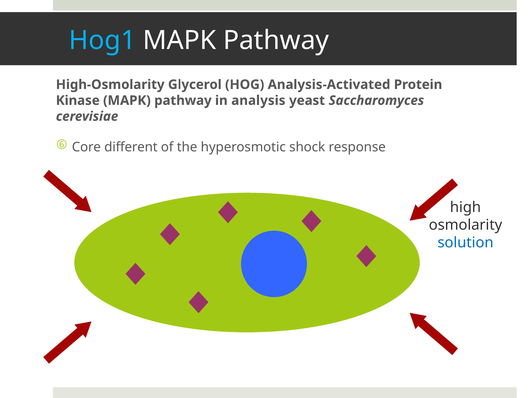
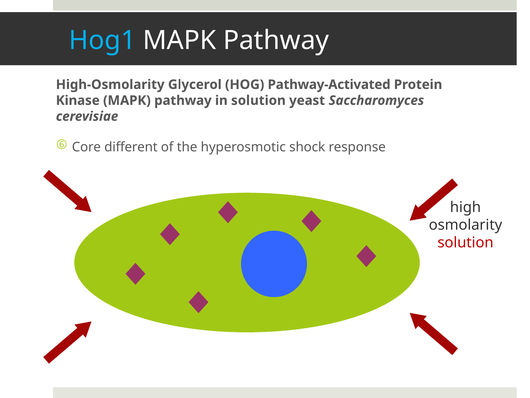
Analysis-Activated: Analysis-Activated -> Pathway-Activated
in analysis: analysis -> solution
solution at (466, 242) colour: blue -> red
